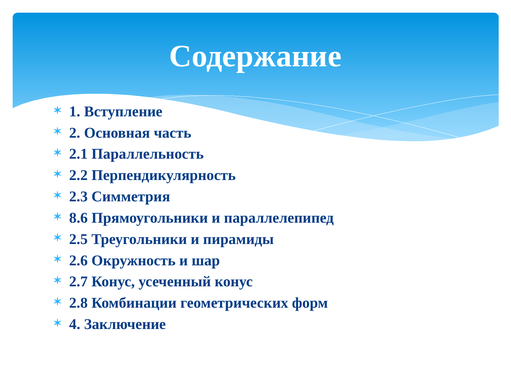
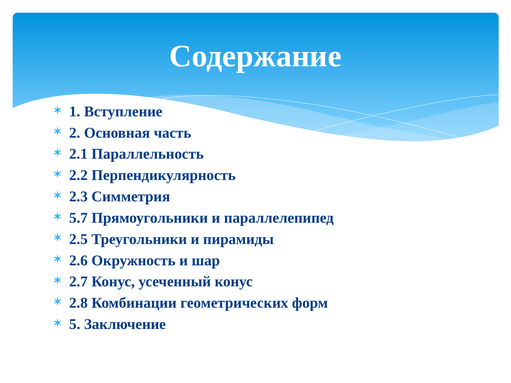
8.6: 8.6 -> 5.7
4: 4 -> 5
